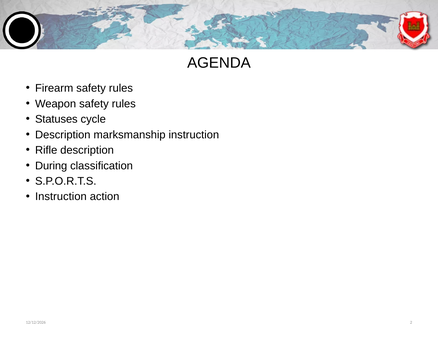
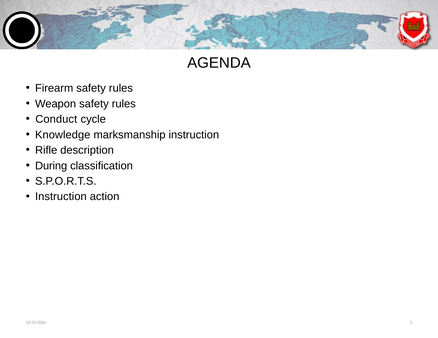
Statuses: Statuses -> Conduct
Description at (63, 135): Description -> Knowledge
